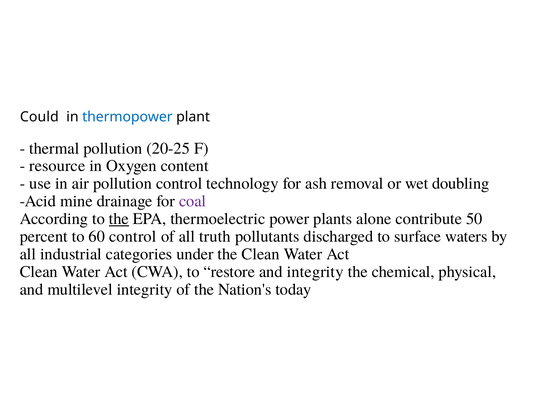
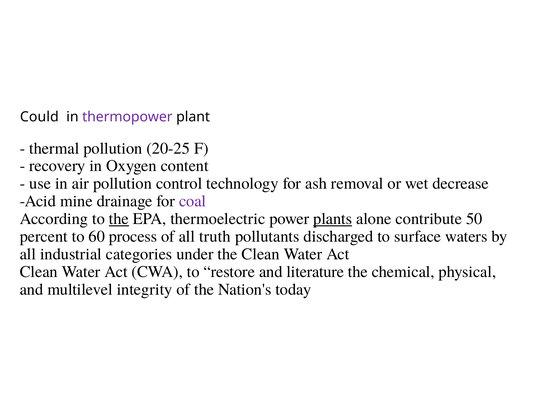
thermopower colour: blue -> purple
resource: resource -> recovery
doubling: doubling -> decrease
plants underline: none -> present
60 control: control -> process
and integrity: integrity -> literature
